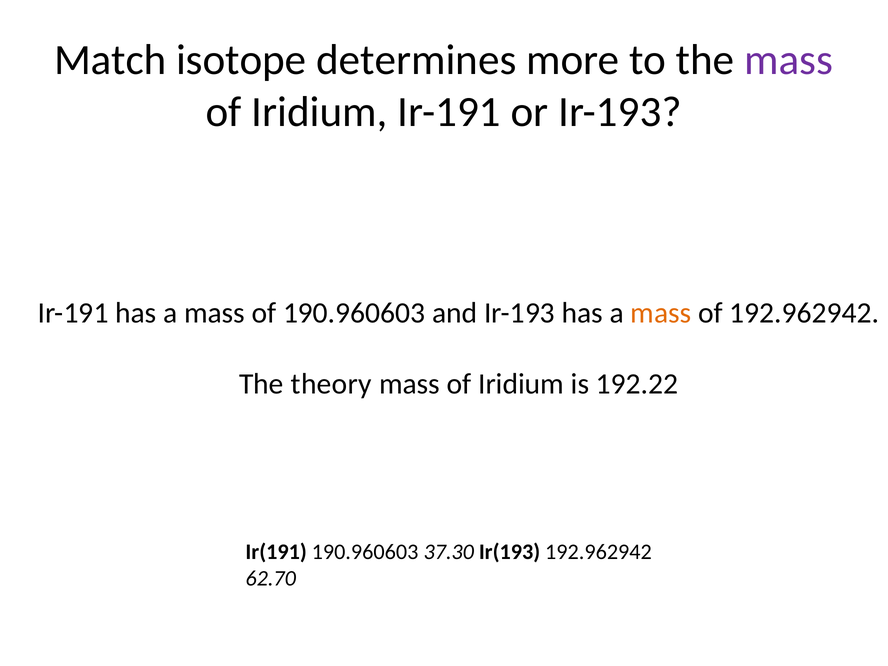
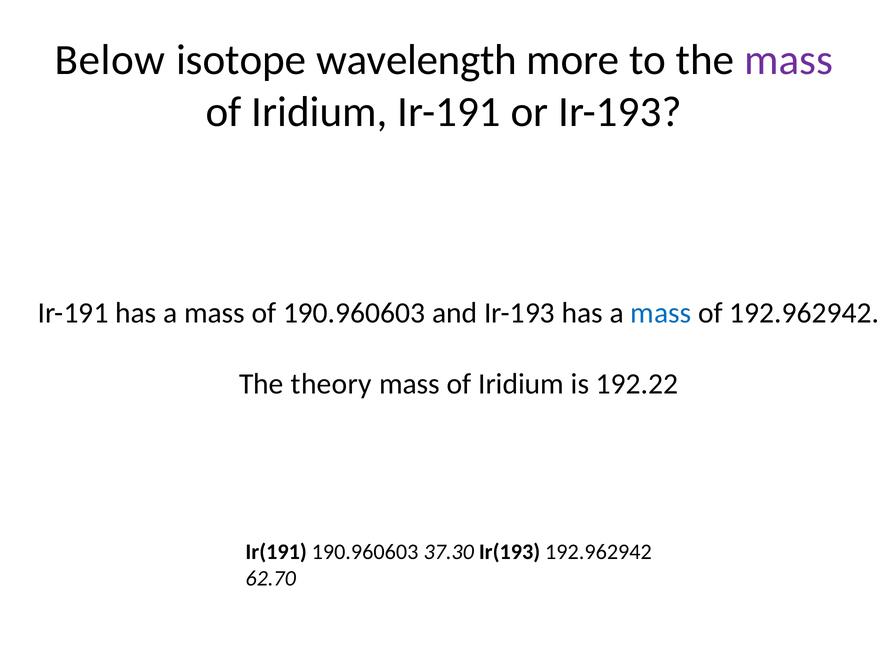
Match: Match -> Below
determines: determines -> wavelength
mass at (661, 313) colour: orange -> blue
